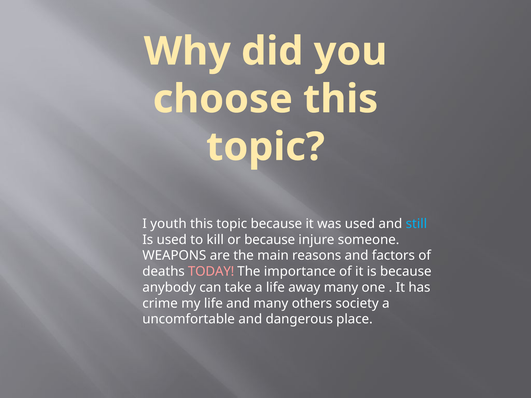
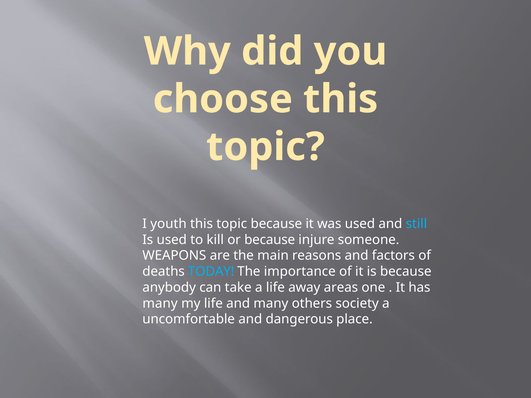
TODAY colour: pink -> light blue
away many: many -> areas
crime at (160, 304): crime -> many
